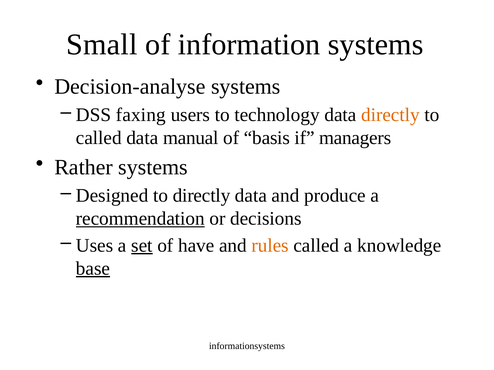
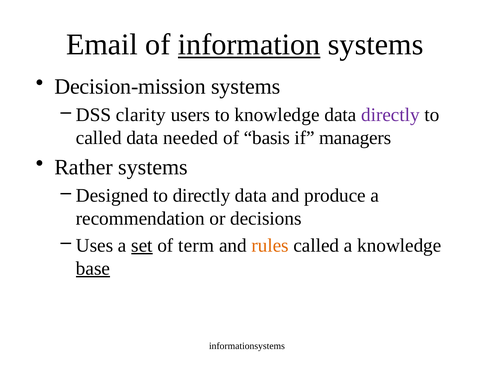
Small: Small -> Email
information underline: none -> present
Decision-analyse: Decision-analyse -> Decision-mission
faxing: faxing -> clarity
to technology: technology -> knowledge
directly at (390, 115) colour: orange -> purple
manual: manual -> needed
recommendation underline: present -> none
have: have -> term
